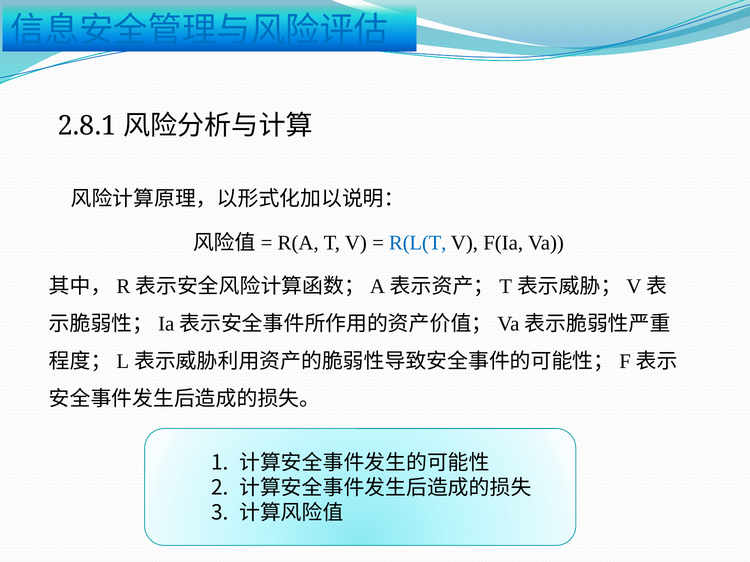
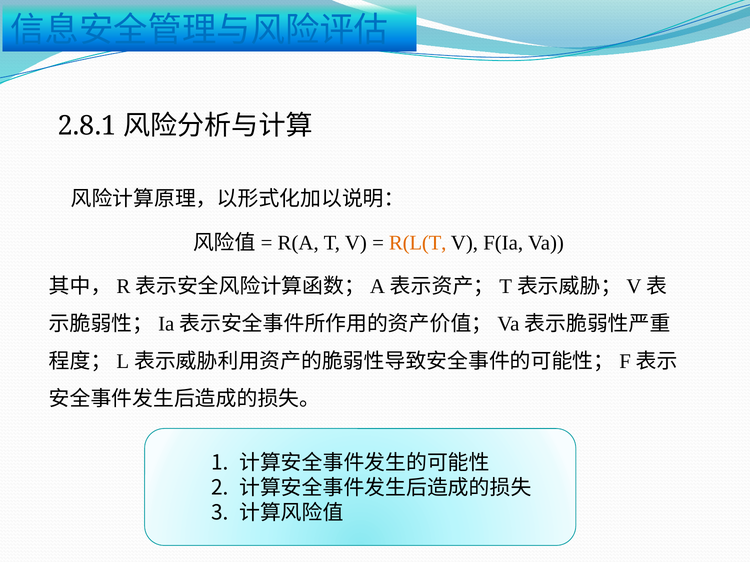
R(L(T colour: blue -> orange
